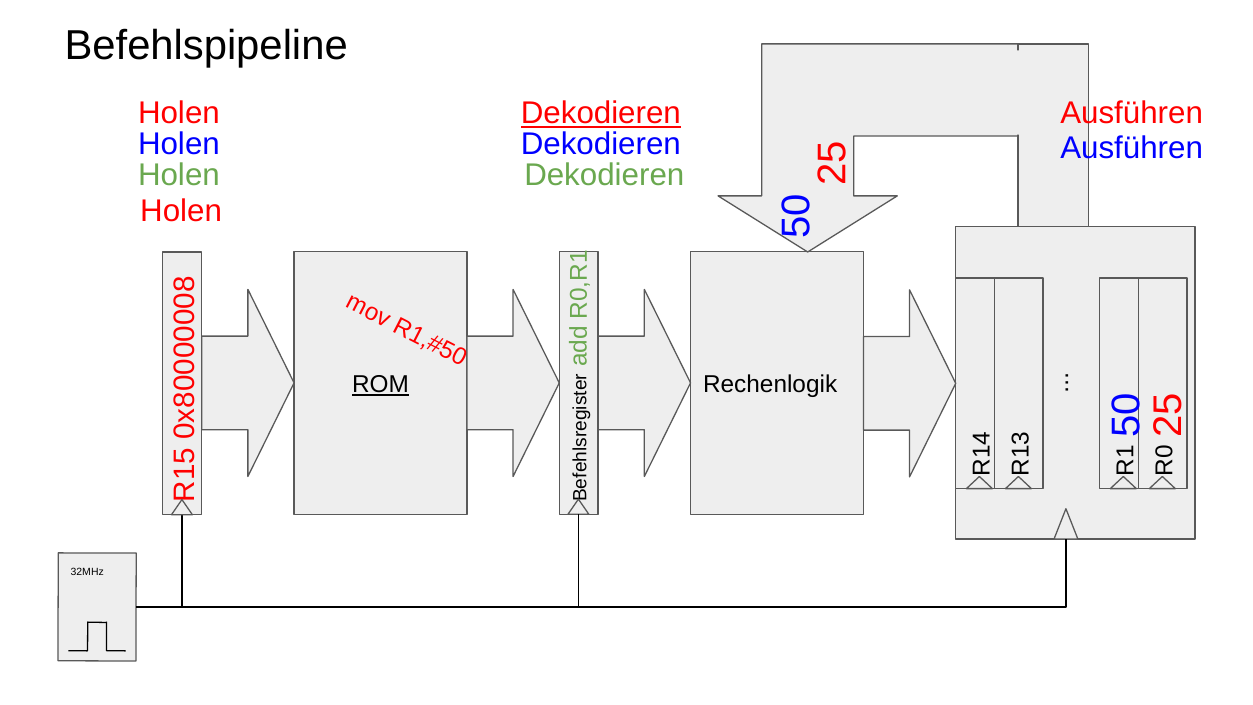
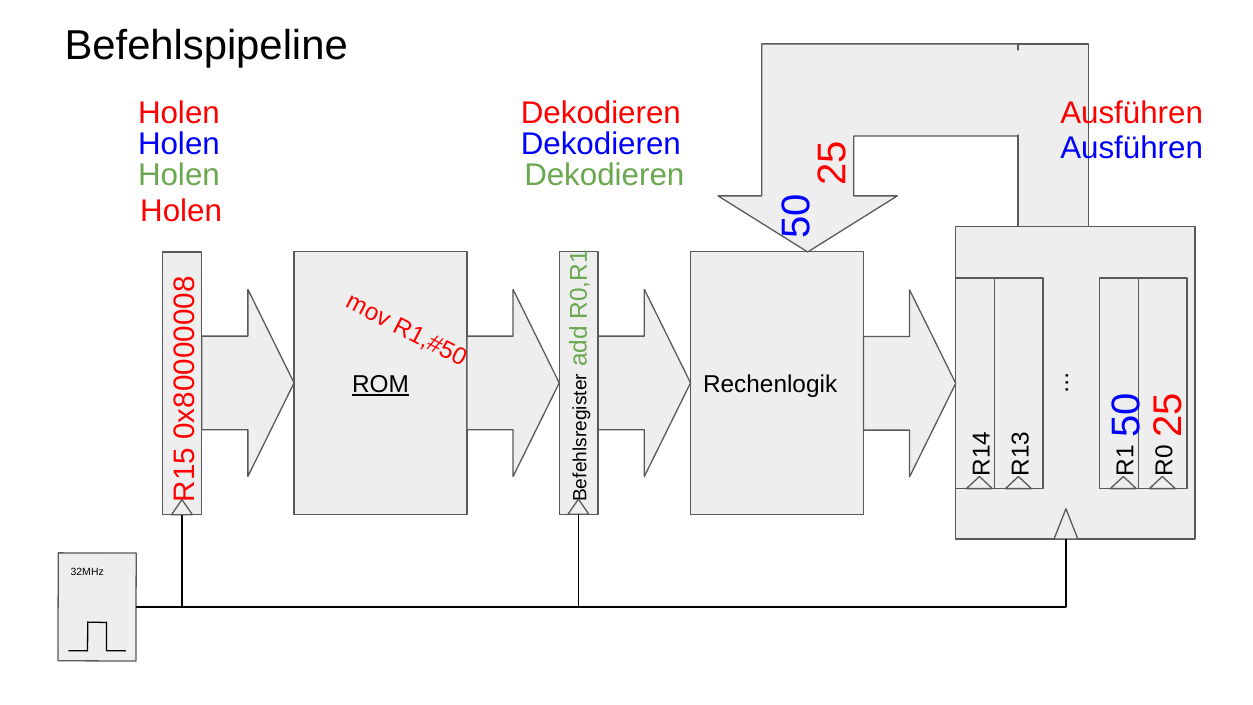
Dekodieren at (601, 114) underline: present -> none
